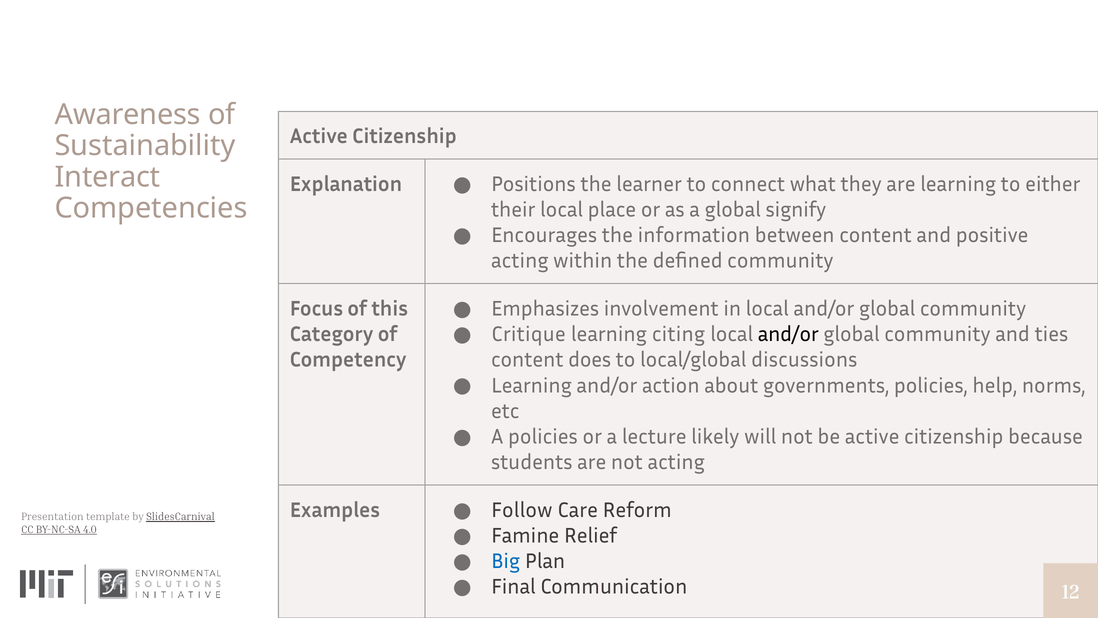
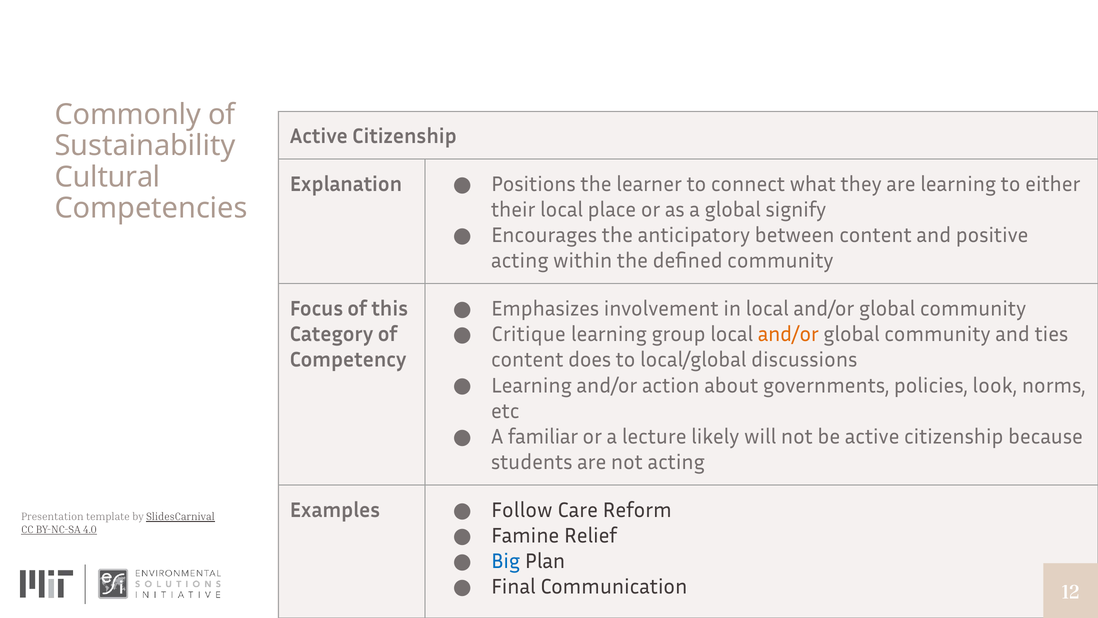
Awareness: Awareness -> Commonly
Interact: Interact -> Cultural
information: information -> anticipatory
citing: citing -> group
and/or at (788, 334) colour: black -> orange
help: help -> look
A policies: policies -> familiar
